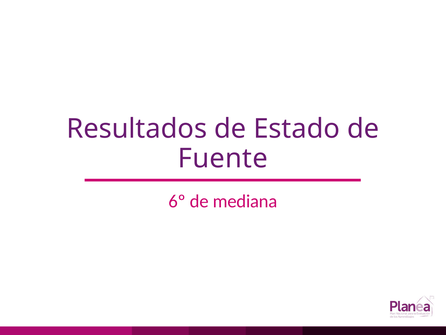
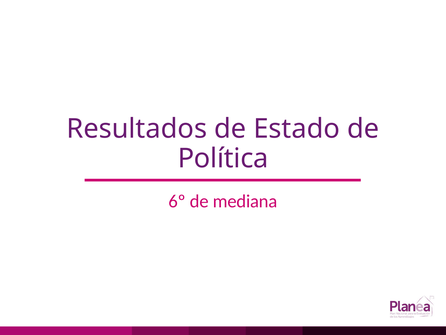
Fuente: Fuente -> Política
